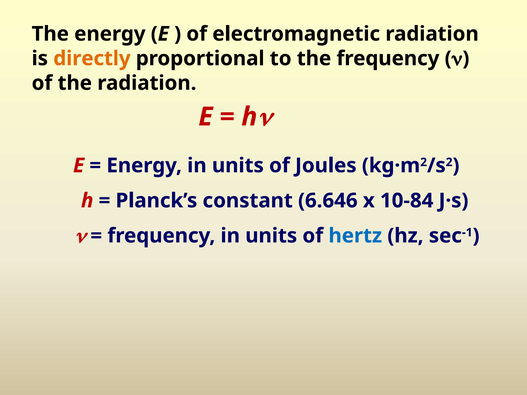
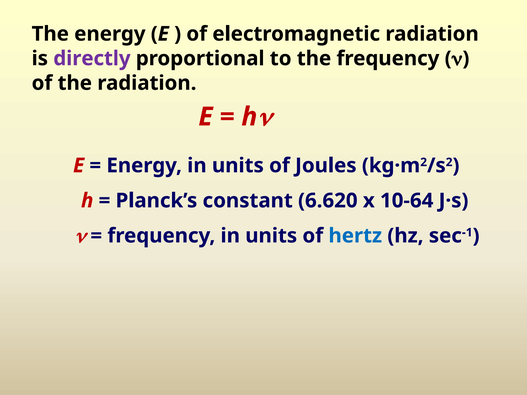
directly colour: orange -> purple
6.646: 6.646 -> 6.620
10-84: 10-84 -> 10-64
